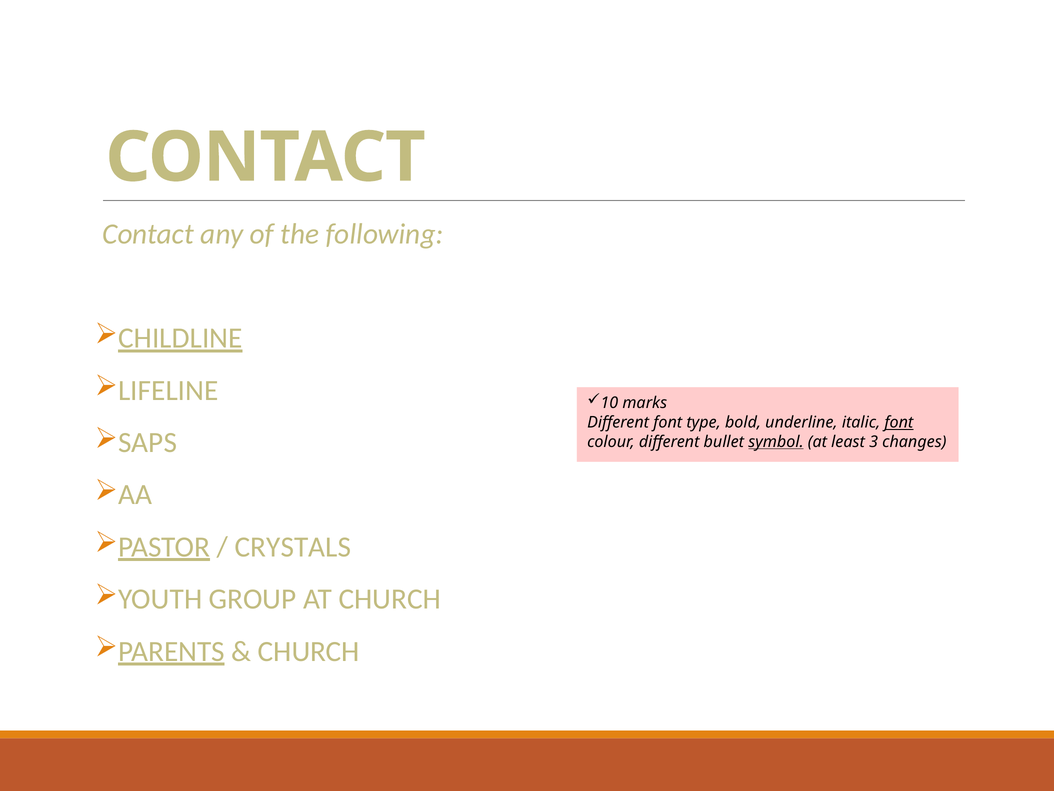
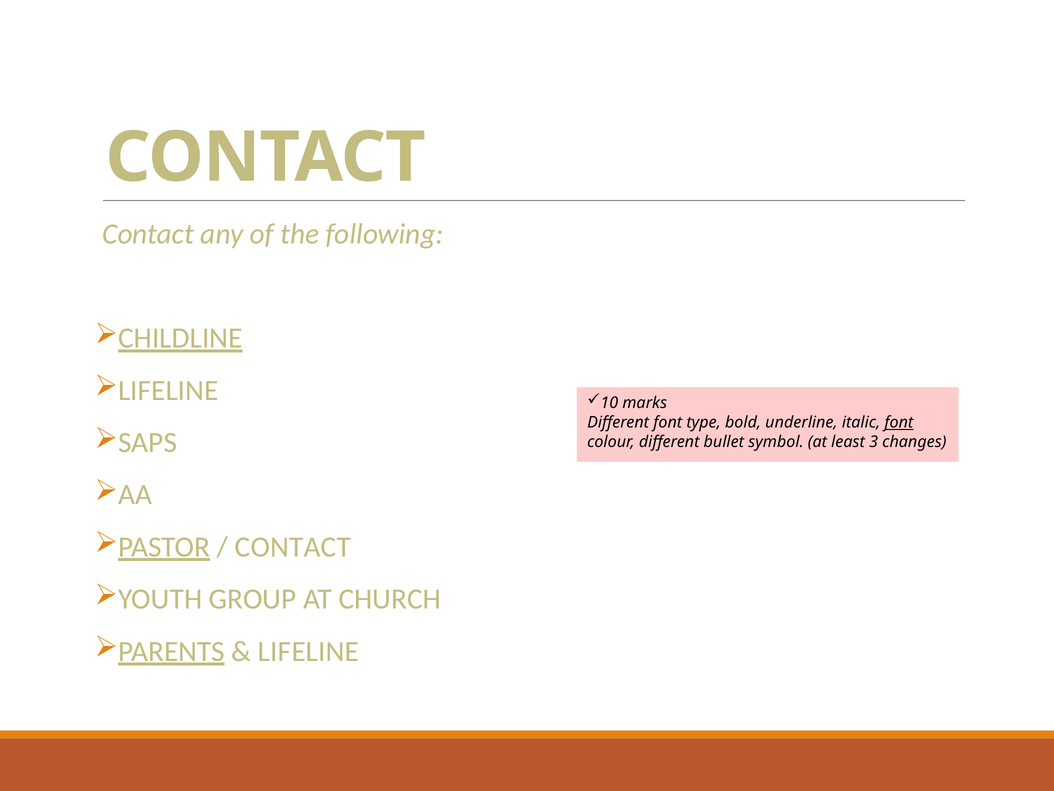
symbol underline: present -> none
CRYSTALS at (293, 547): CRYSTALS -> CONTACT
CHURCH at (309, 651): CHURCH -> LIFELINE
